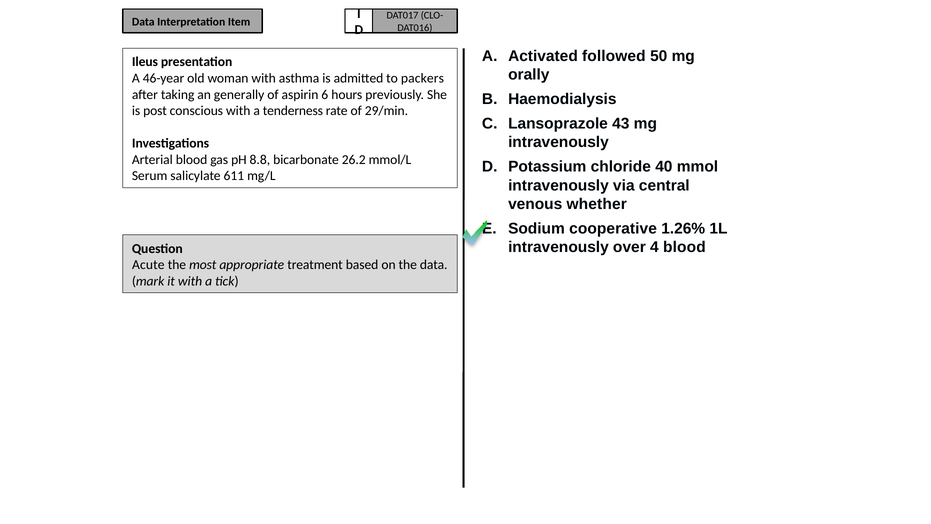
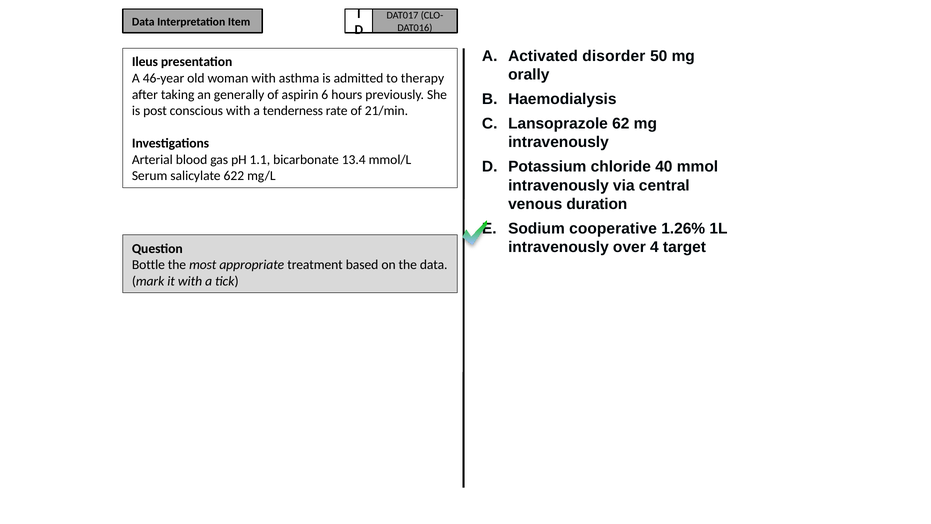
followed: followed -> disorder
packers: packers -> therapy
29/min: 29/min -> 21/min
43: 43 -> 62
8.8: 8.8 -> 1.1
26.2: 26.2 -> 13.4
611: 611 -> 622
whether: whether -> duration
4 blood: blood -> target
Acute: Acute -> Bottle
